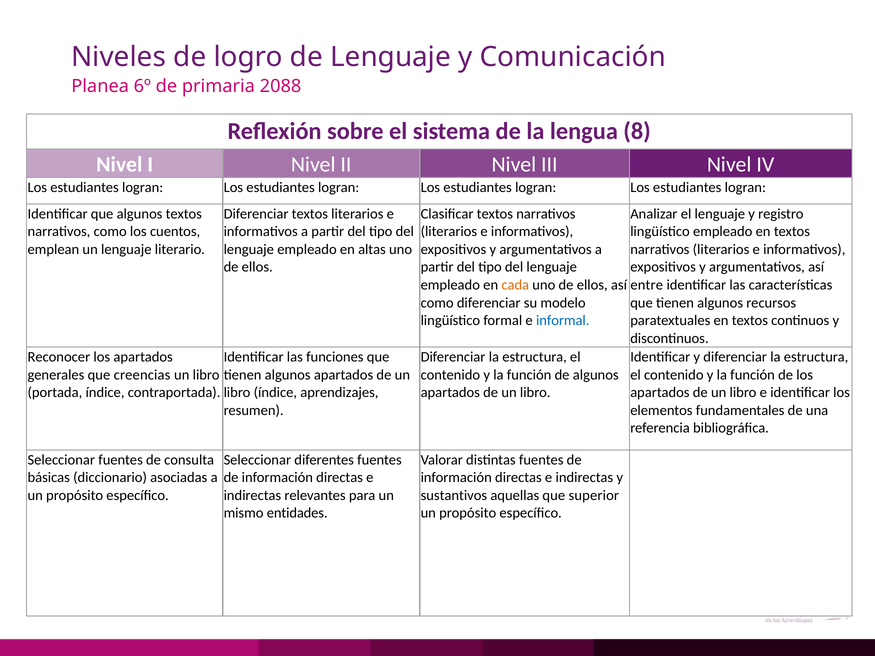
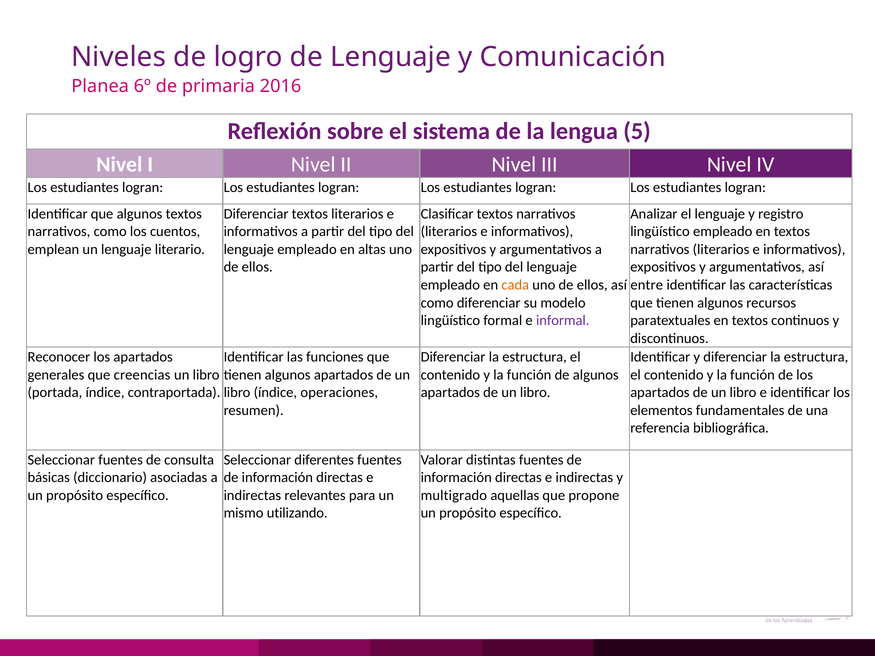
2088: 2088 -> 2016
8: 8 -> 5
informal colour: blue -> purple
aprendizajes: aprendizajes -> operaciones
sustantivos: sustantivos -> multigrado
superior: superior -> propone
entidades: entidades -> utilizando
